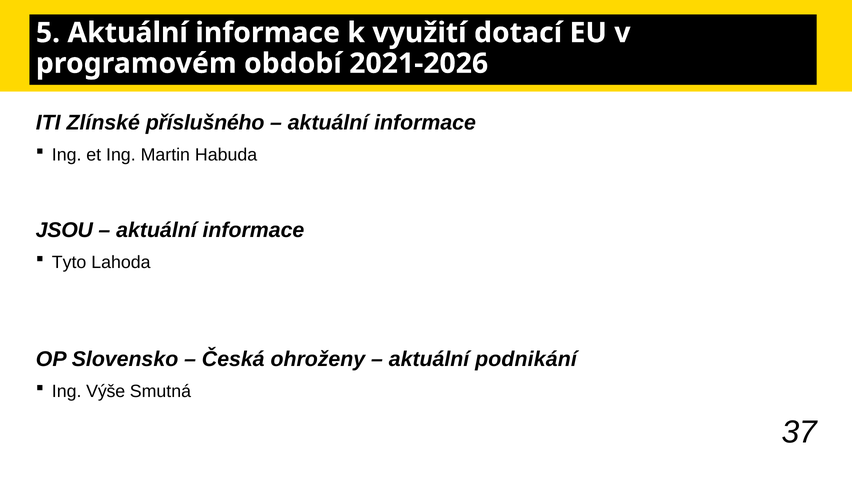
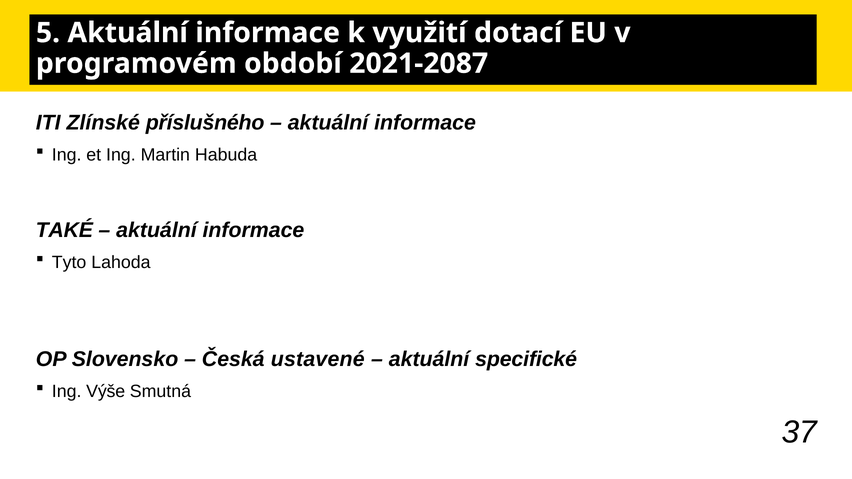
2021-2026: 2021-2026 -> 2021-2087
JSOU: JSOU -> TAKÉ
ohroženy: ohroženy -> ustavené
podnikání: podnikání -> specifické
